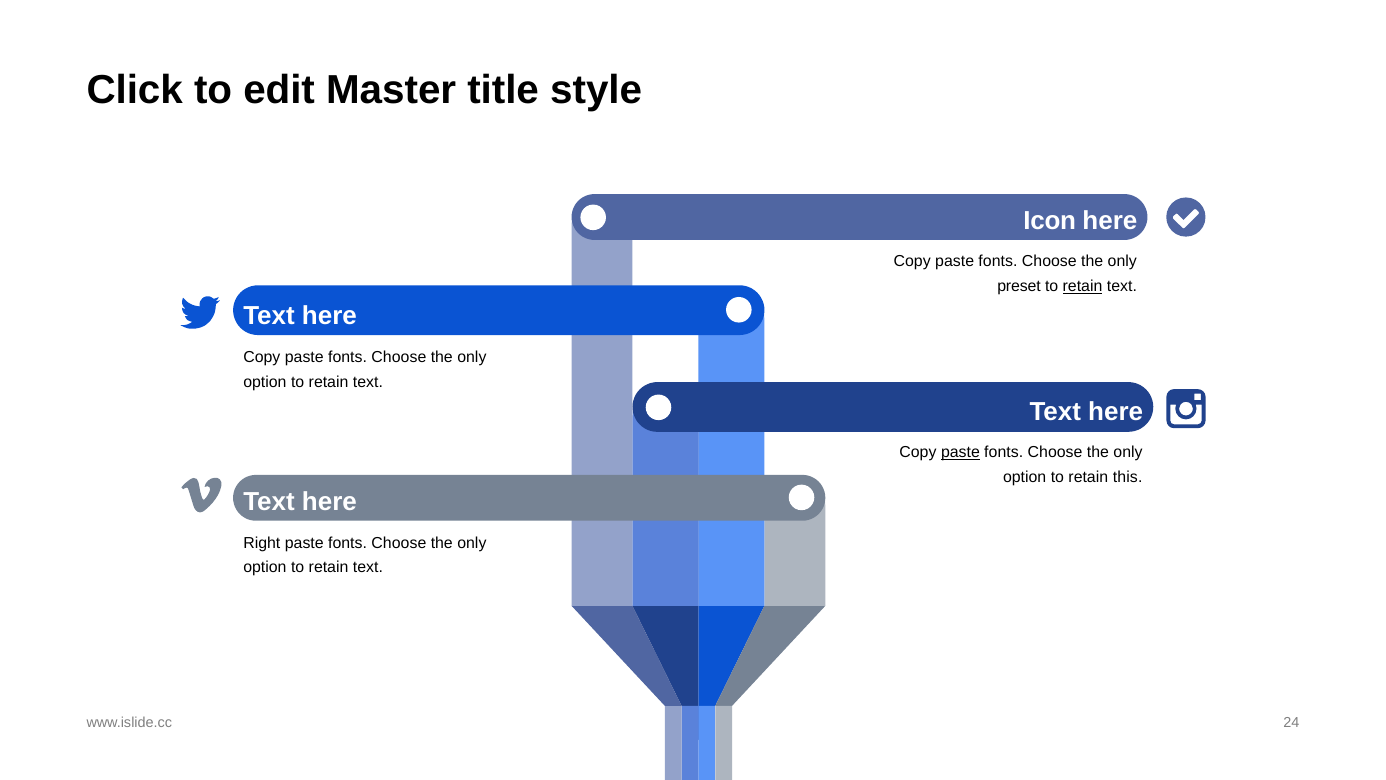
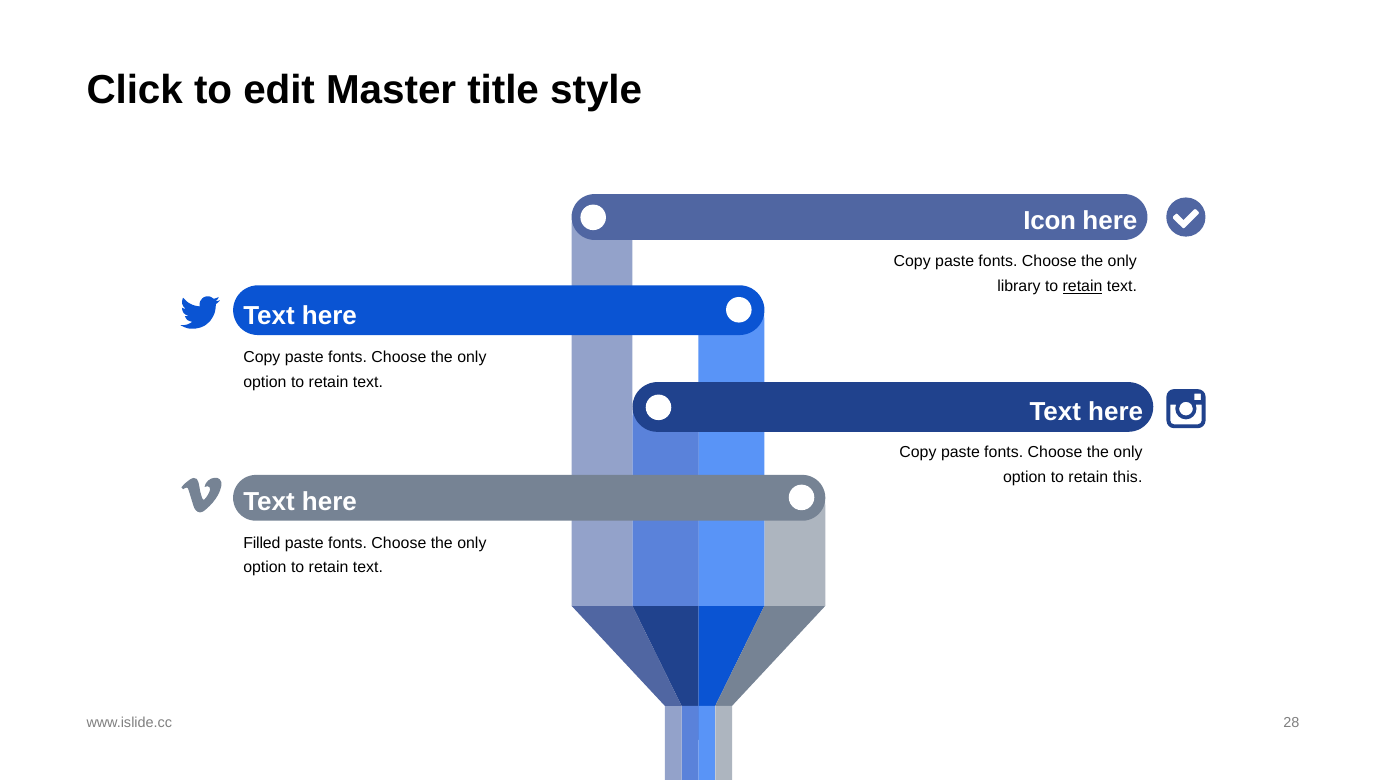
preset: preset -> library
paste at (960, 452) underline: present -> none
Right: Right -> Filled
24: 24 -> 28
